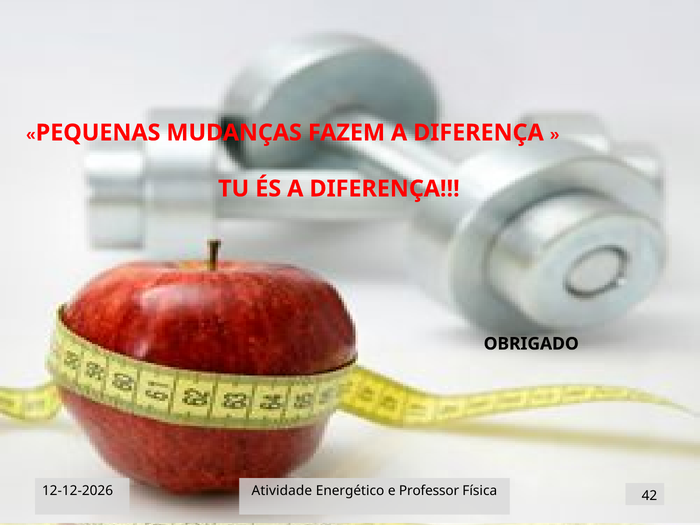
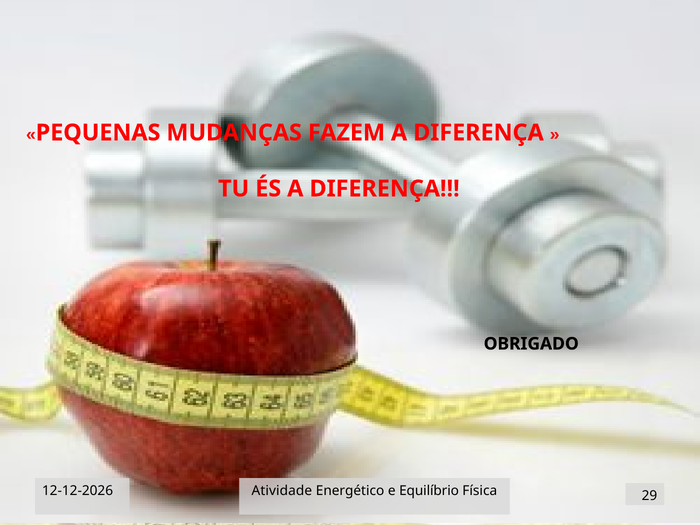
Professor: Professor -> Equilíbrio
42: 42 -> 29
